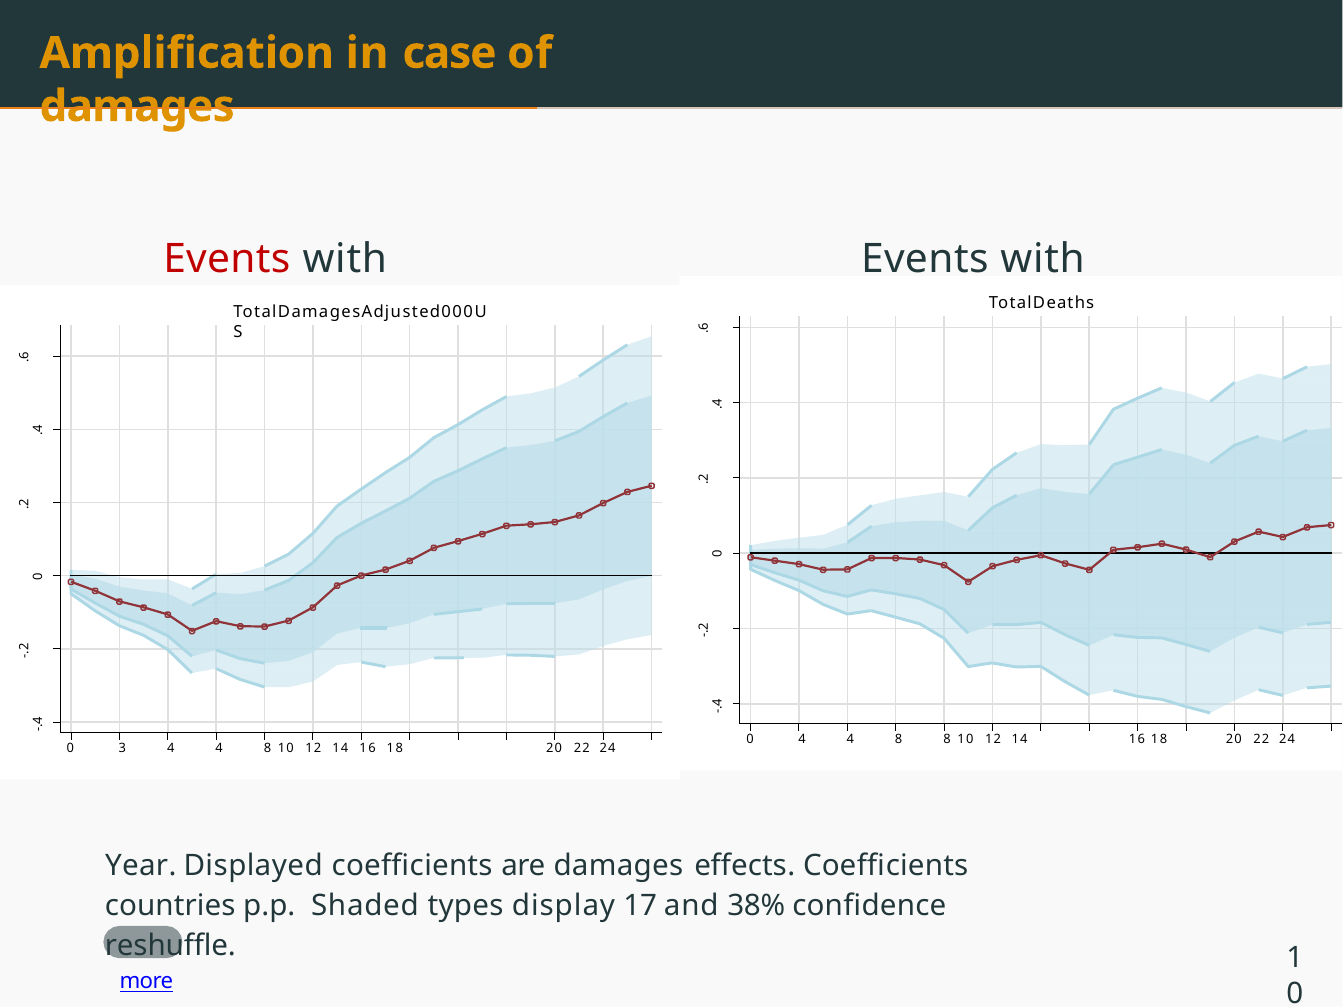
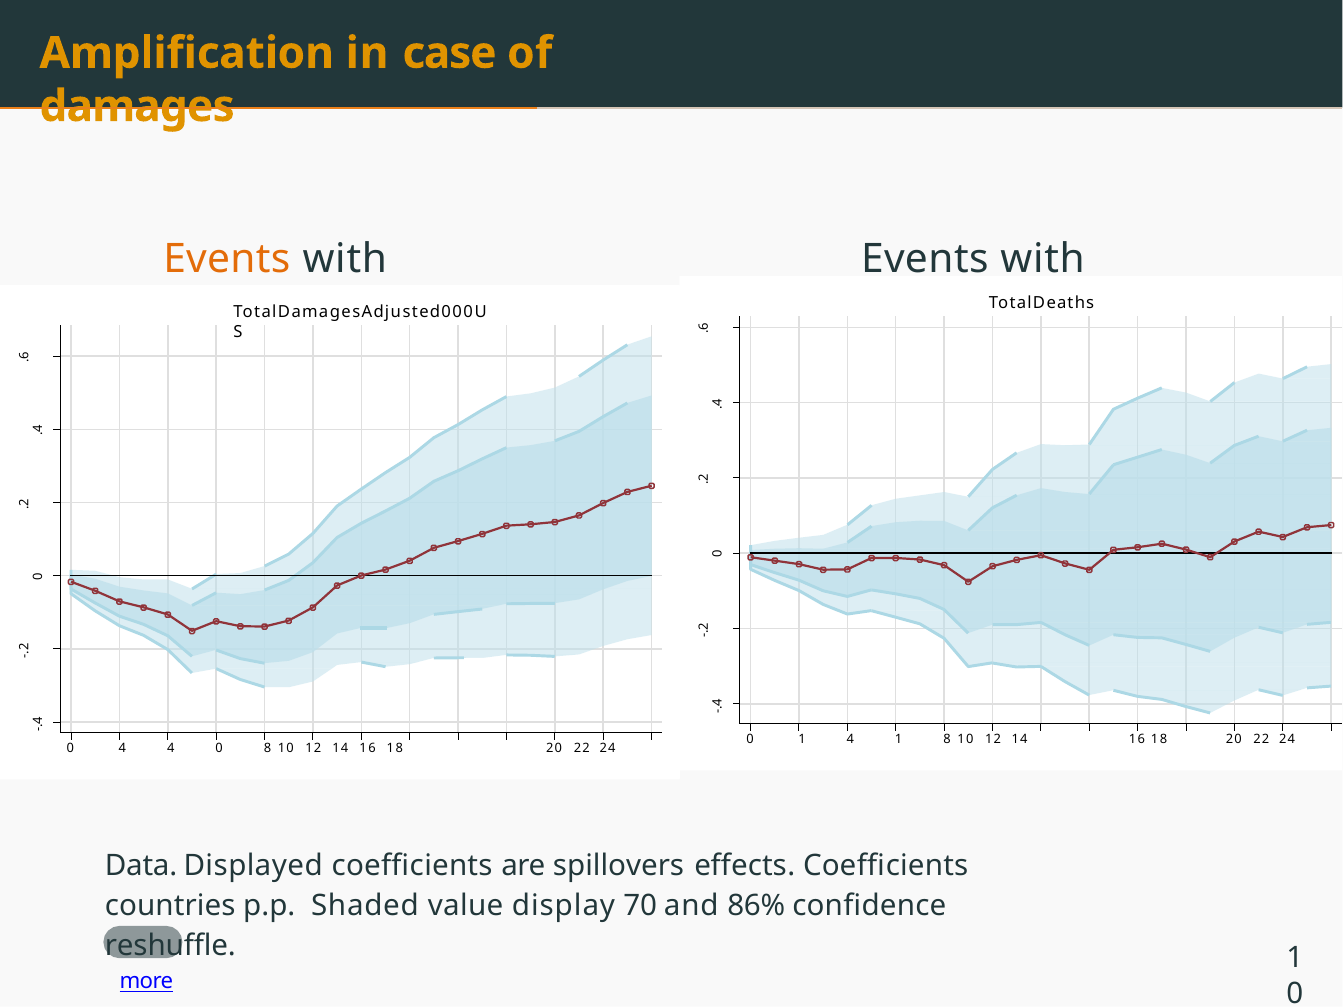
Events at (227, 259) colour: red -> orange
0 4: 4 -> 1
8 at (899, 740): 8 -> 1
0 3: 3 -> 4
4 at (219, 749): 4 -> 0
Year: Year -> Data
are damages: damages -> spillovers
types: types -> value
17: 17 -> 70
38%: 38% -> 86%
